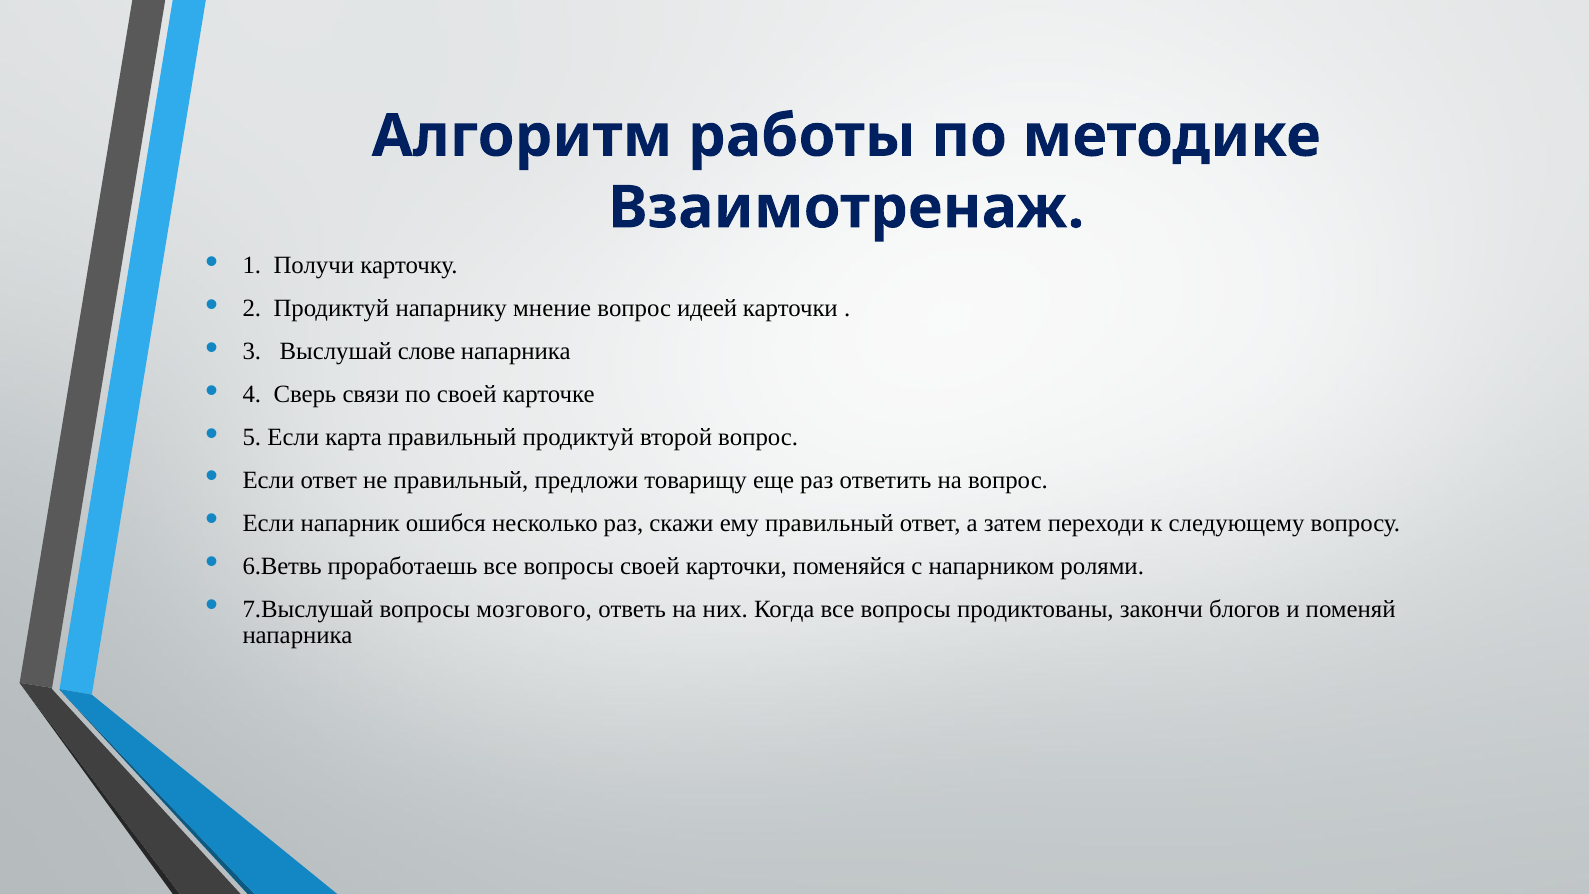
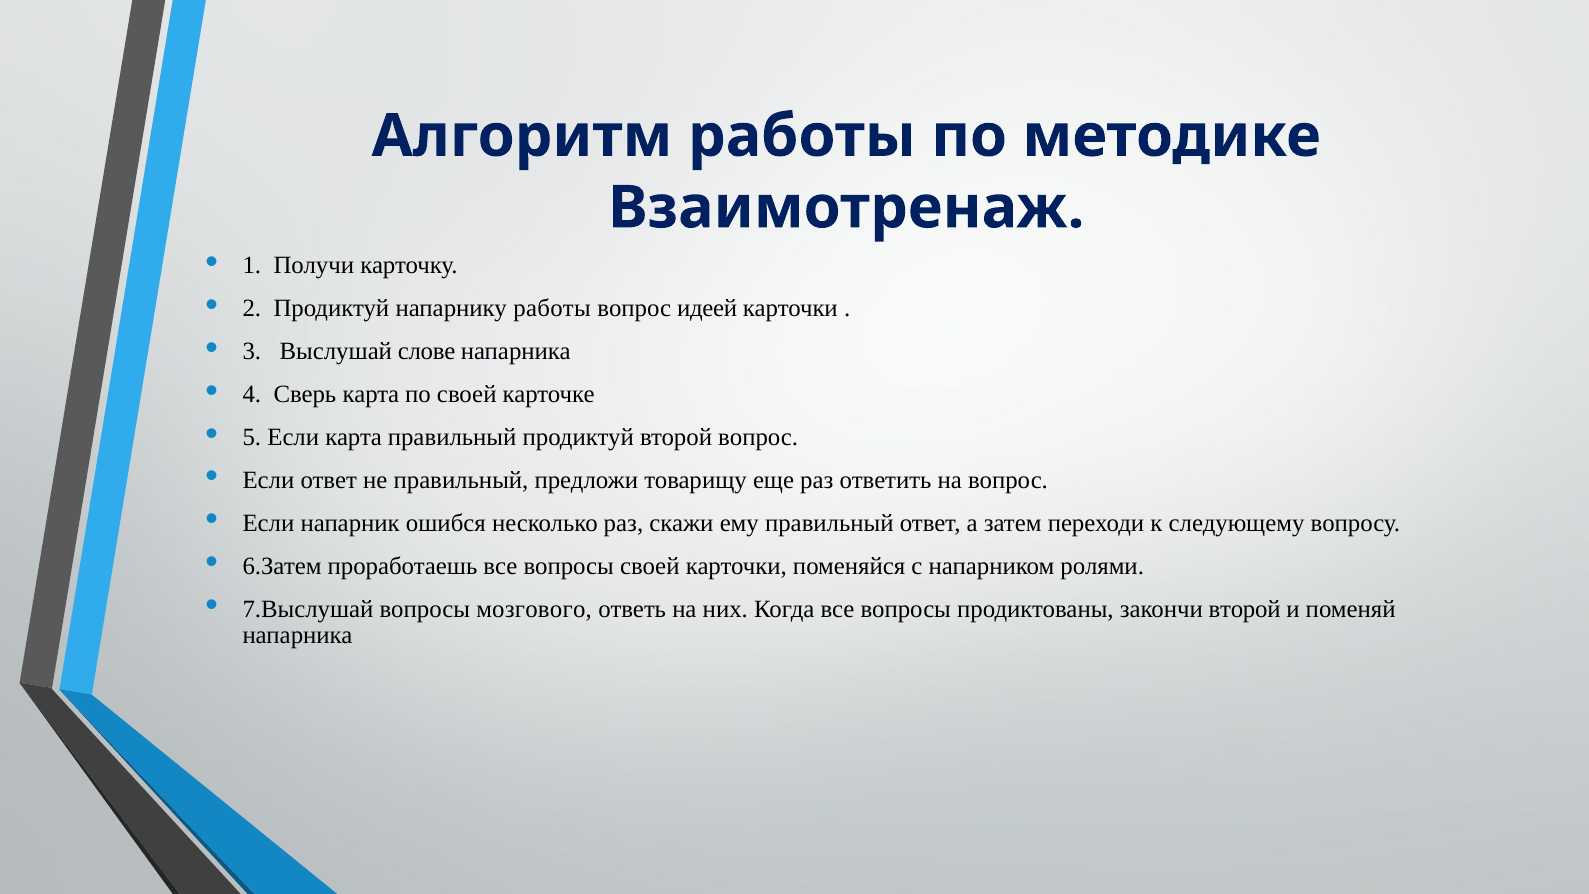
напарнику мнение: мнение -> работы
Сверь связи: связи -> карта
6.Ветвь: 6.Ветвь -> 6.Затем
закончи блогов: блогов -> второй
